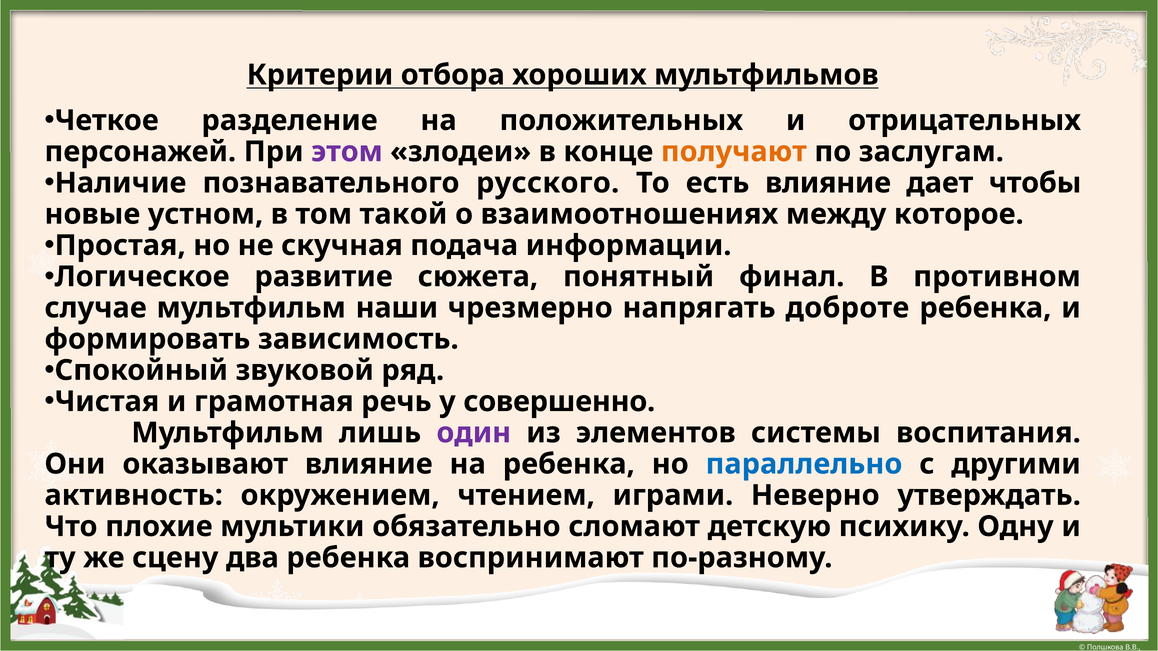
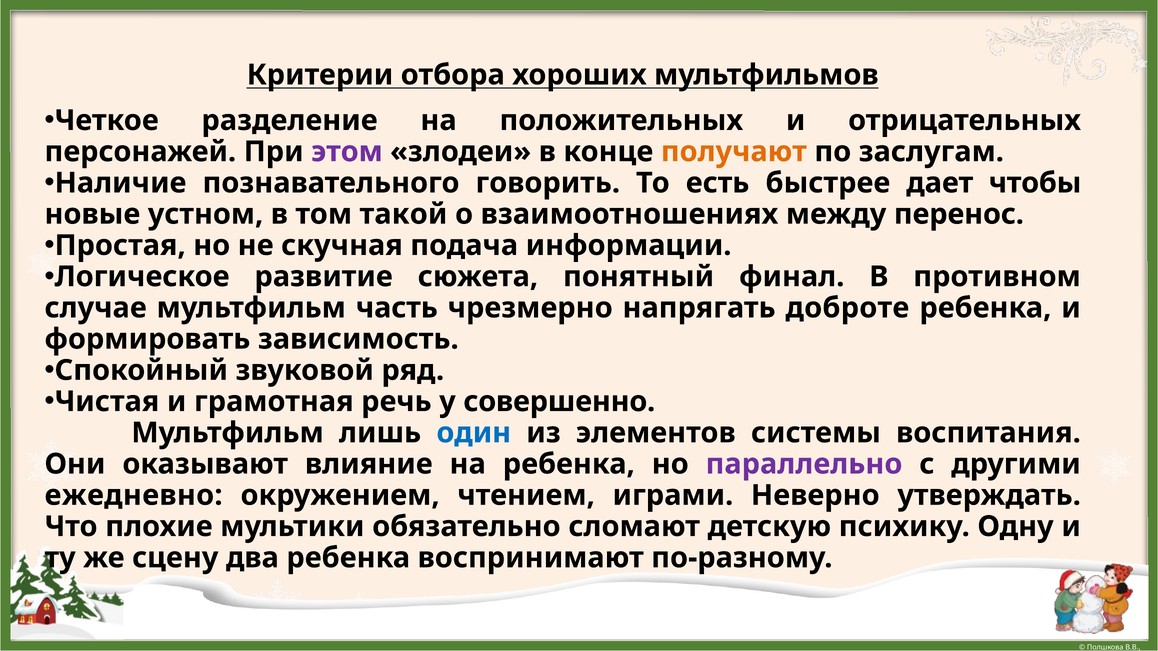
русского: русского -> говорить
есть влияние: влияние -> быстрее
которое: которое -> перенос
наши: наши -> часть
один colour: purple -> blue
параллельно colour: blue -> purple
активность: активность -> ежедневно
